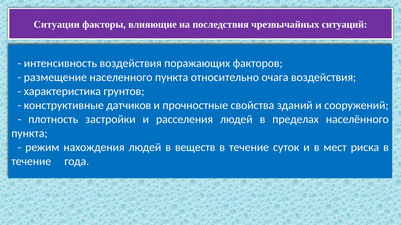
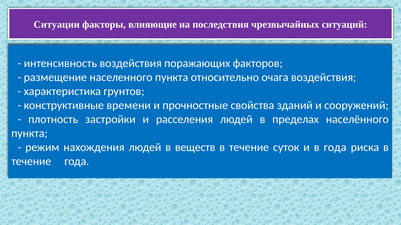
датчиков: датчиков -> времени
в мест: мест -> года
